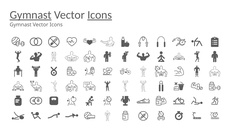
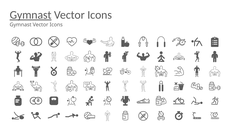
Icons at (100, 15) underline: present -> none
